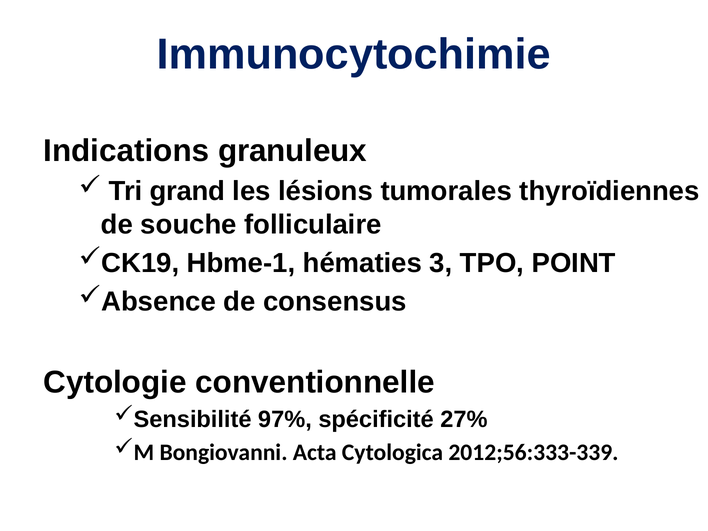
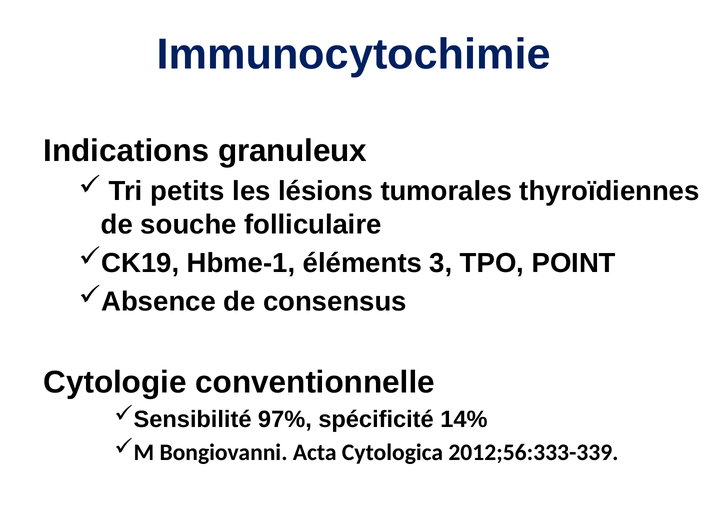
grand: grand -> petits
hématies: hématies -> éléments
27%: 27% -> 14%
